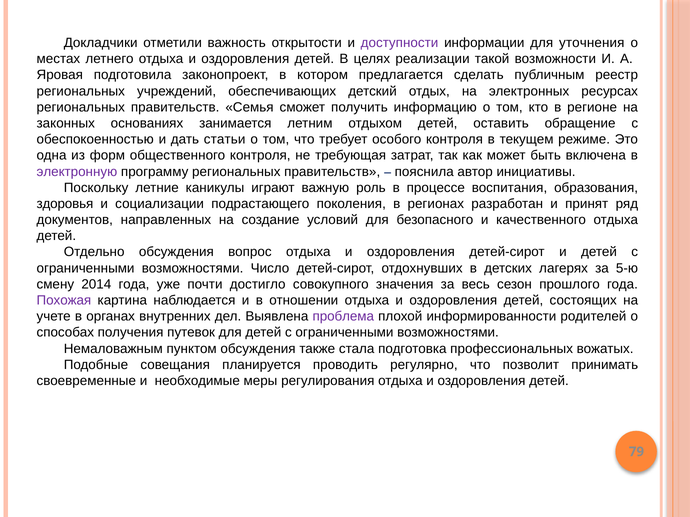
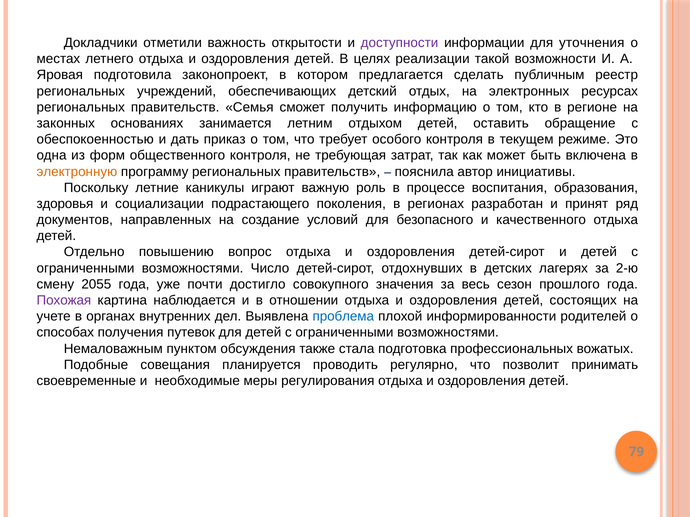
статьи: статьи -> приказ
электронную colour: purple -> orange
Отдельно обсуждения: обсуждения -> повышению
5-ю: 5-ю -> 2-ю
2014: 2014 -> 2055
проблема colour: purple -> blue
